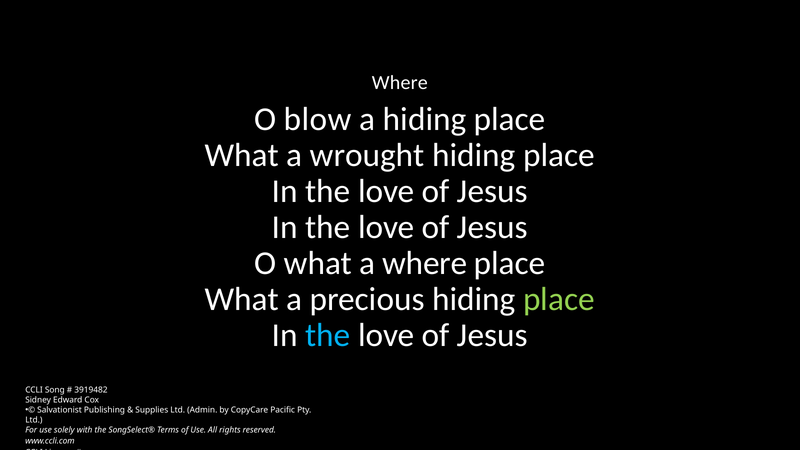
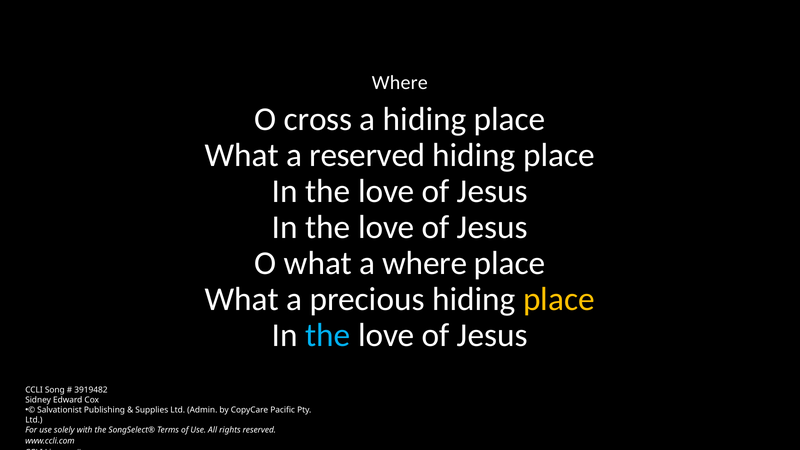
blow: blow -> cross
a wrought: wrought -> reserved
place at (559, 299) colour: light green -> yellow
